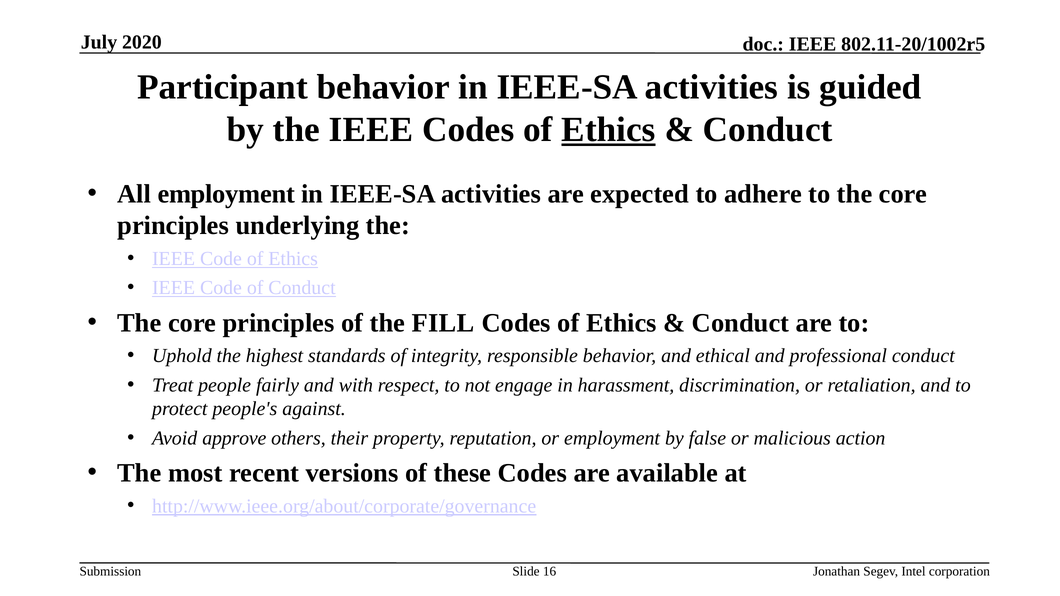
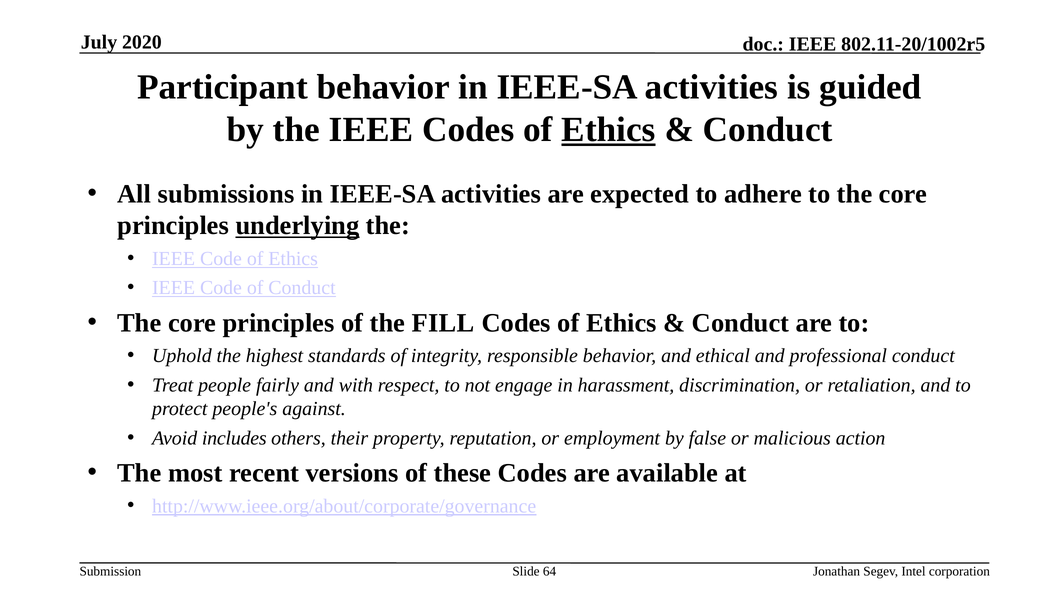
All employment: employment -> submissions
underlying underline: none -> present
approve: approve -> includes
16: 16 -> 64
